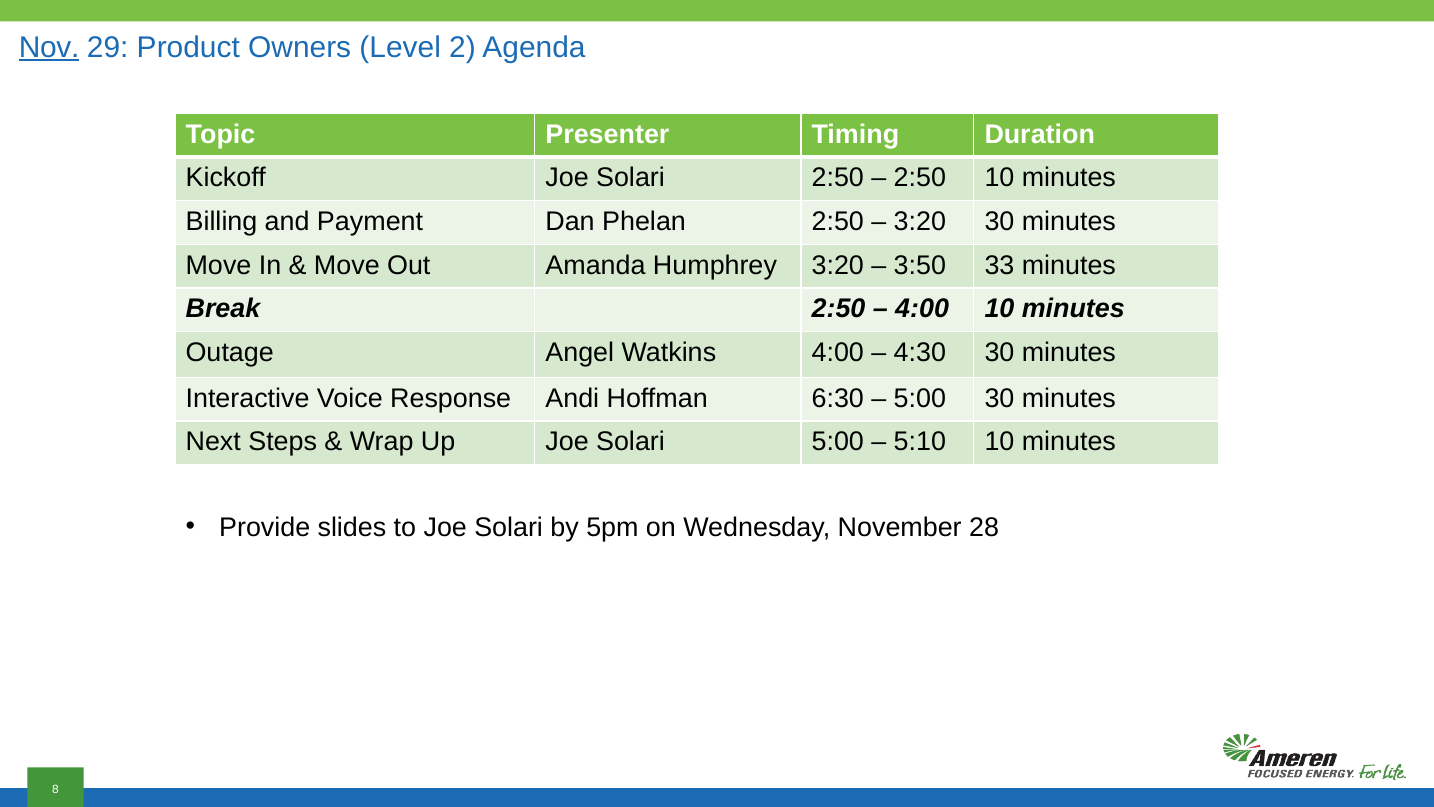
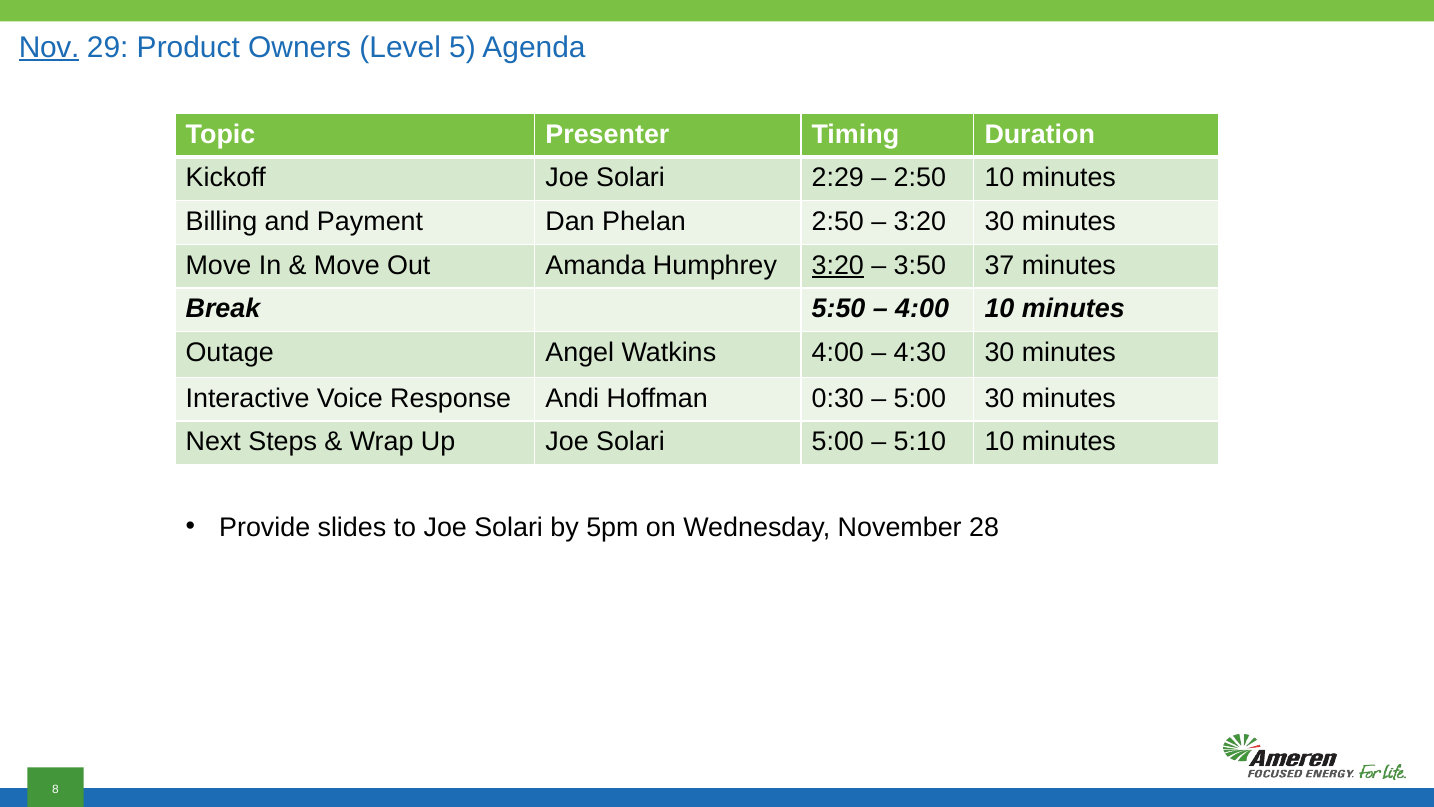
2: 2 -> 5
Solari 2:50: 2:50 -> 2:29
3:20 at (838, 265) underline: none -> present
33: 33 -> 37
Break 2:50: 2:50 -> 5:50
6:30: 6:30 -> 0:30
